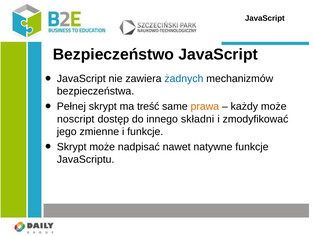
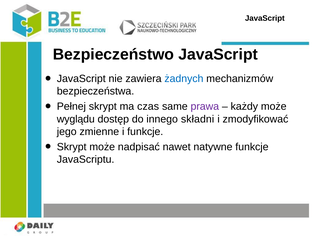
treść: treść -> czas
prawa colour: orange -> purple
noscript: noscript -> wyglądu
